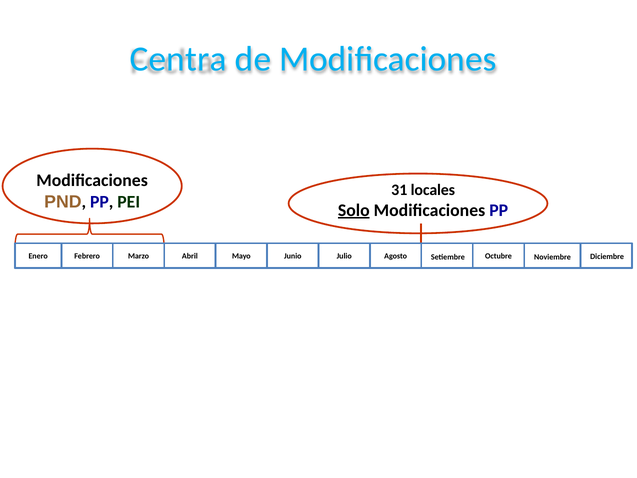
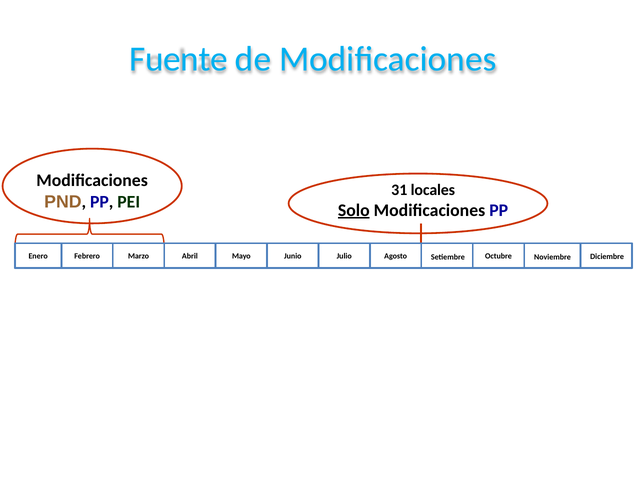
Centra: Centra -> Fuente
